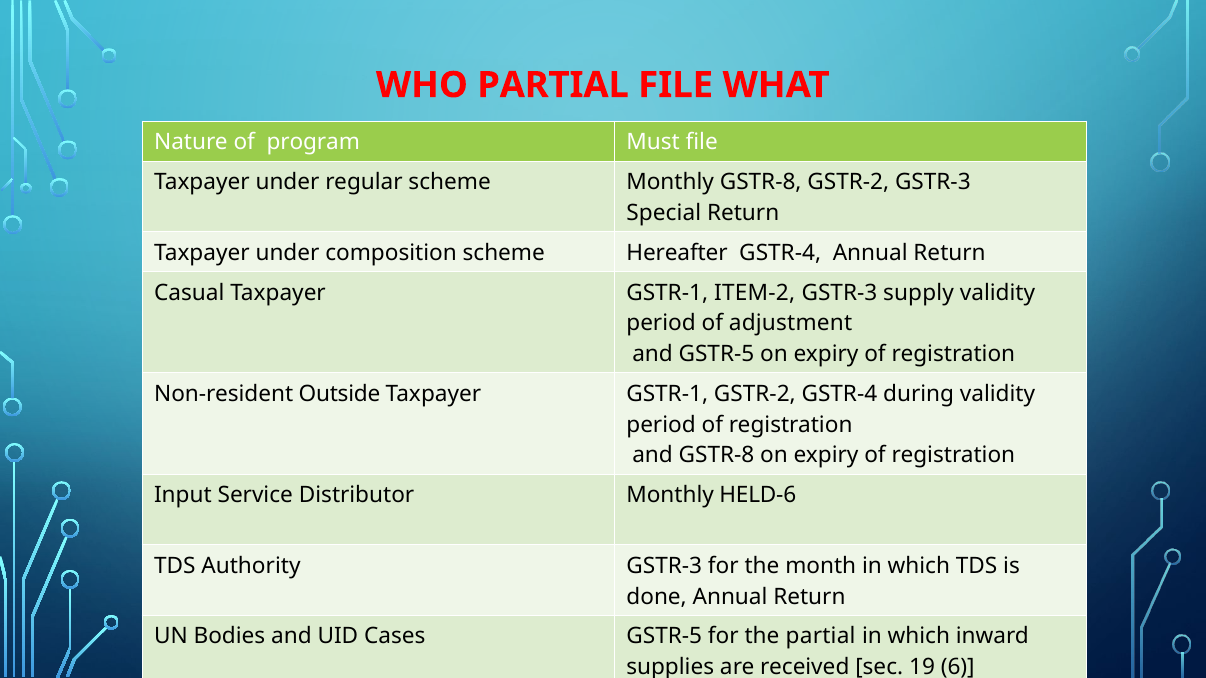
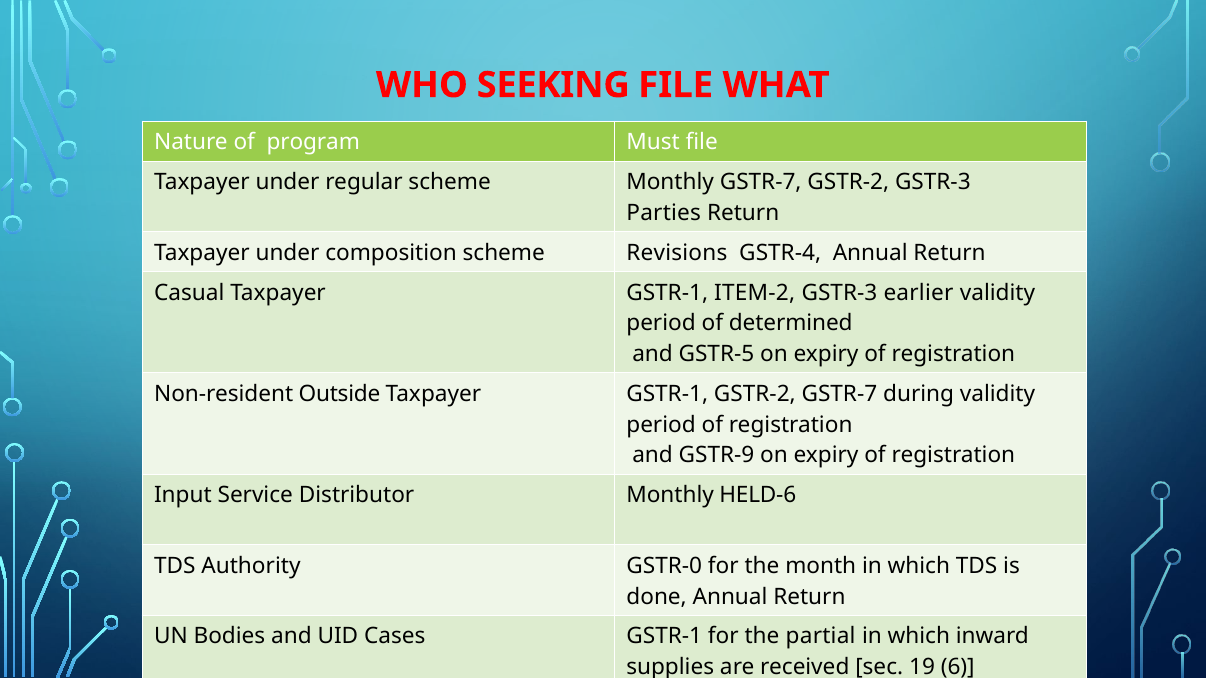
WHO PARTIAL: PARTIAL -> SEEKING
Monthly GSTR-8: GSTR-8 -> GSTR-7
Special: Special -> Parties
Hereafter: Hereafter -> Revisions
supply: supply -> earlier
adjustment: adjustment -> determined
GSTR-2 GSTR-4: GSTR-4 -> GSTR-7
and GSTR-8: GSTR-8 -> GSTR-9
Authority GSTR-3: GSTR-3 -> GSTR-0
Cases GSTR-5: GSTR-5 -> GSTR-1
